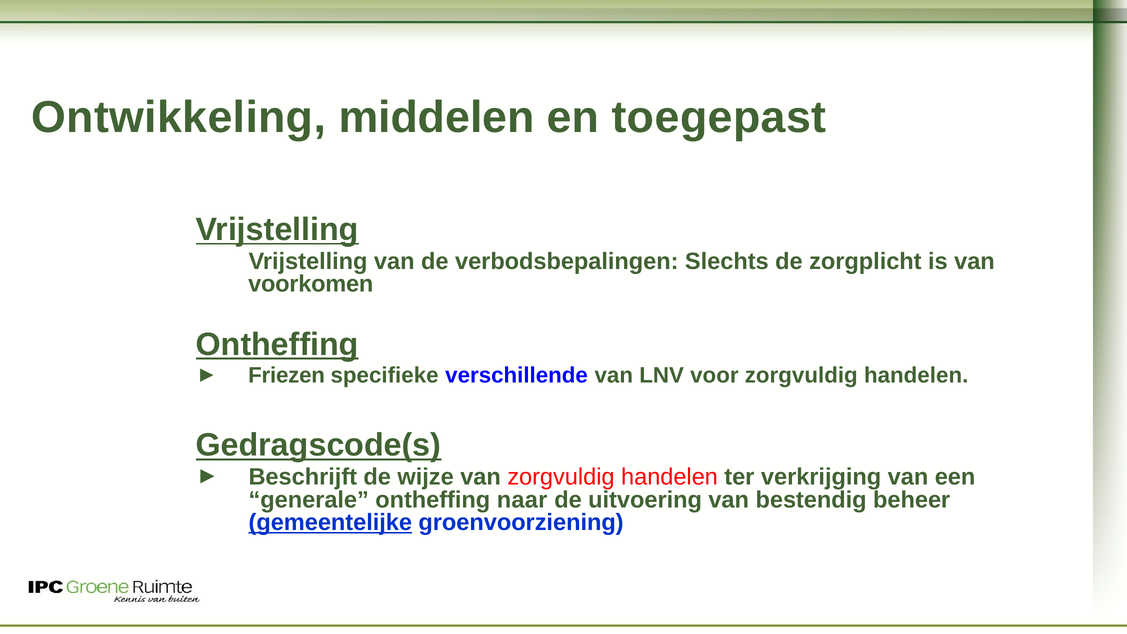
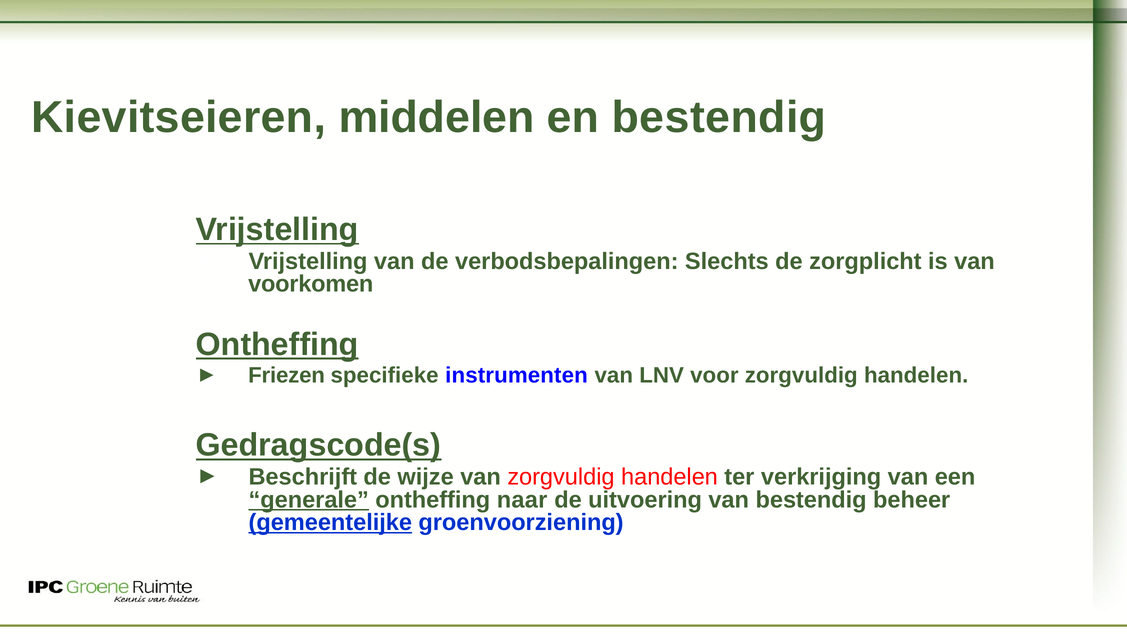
Ontwikkeling: Ontwikkeling -> Kievitseieren
en toegepast: toegepast -> bestendig
verschillende: verschillende -> instrumenten
generale underline: none -> present
